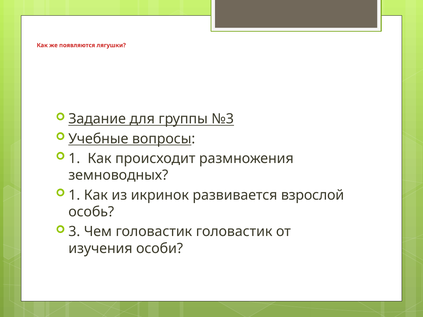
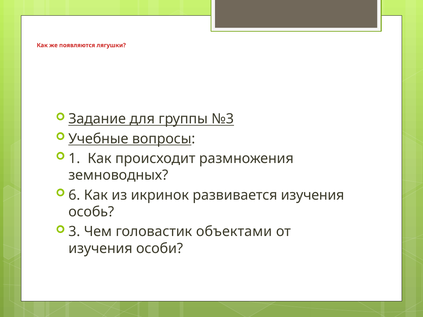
1 at (74, 195): 1 -> 6
развивается взрослой: взрослой -> изучения
головастик головастик: головастик -> объектами
